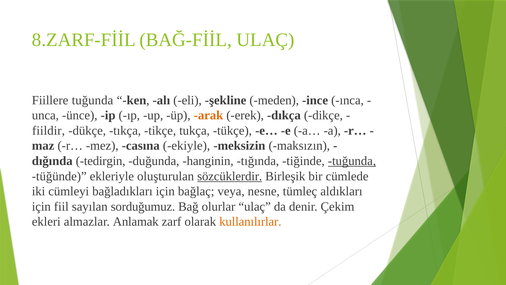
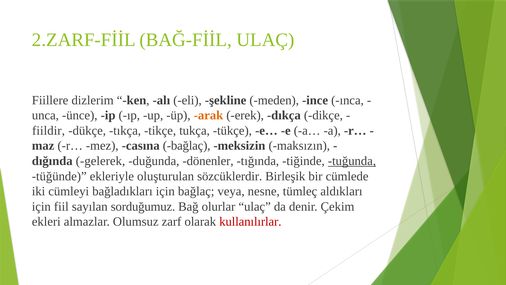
8.ZARF-FİİL: 8.ZARF-FİİL -> 2.ZARF-FİİL
Fiillere tuğunda: tuğunda -> dizlerim
casına ekiyle: ekiyle -> bağlaç
tedirgin: tedirgin -> gelerek
hanginin: hanginin -> dönenler
sözcüklerdir underline: present -> none
Anlamak: Anlamak -> Olumsuz
kullanılırlar colour: orange -> red
